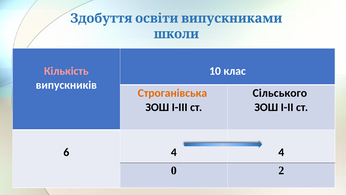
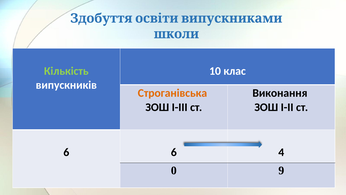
Кількість colour: pink -> light green
Сільського: Сільського -> Виконання
6 4: 4 -> 6
2: 2 -> 9
